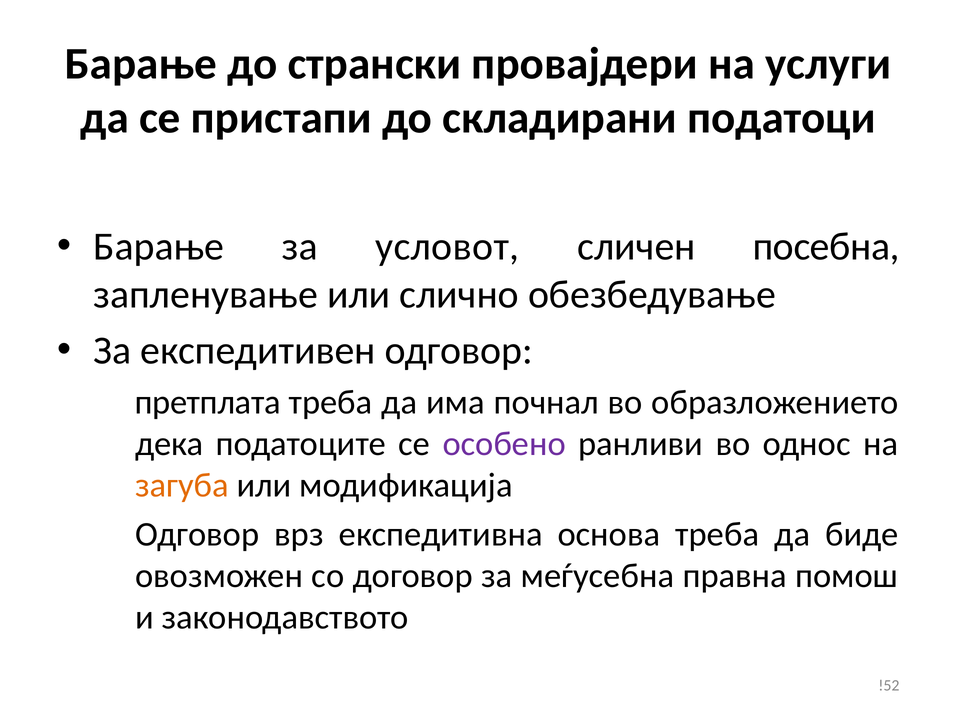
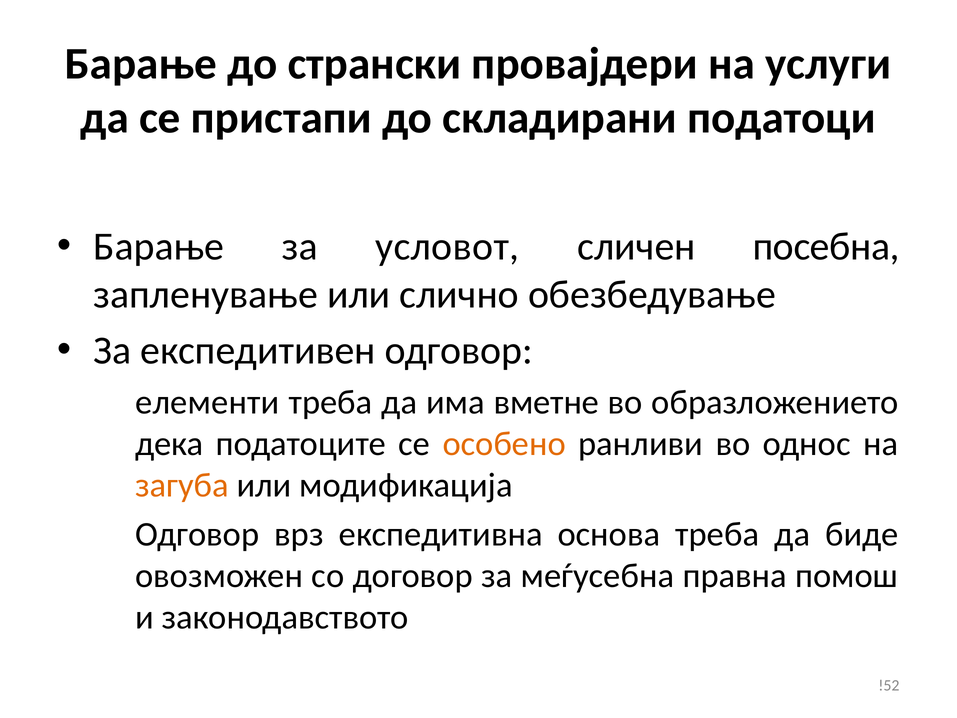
претплата: претплата -> елементи
почнал: почнал -> вметне
особено colour: purple -> orange
